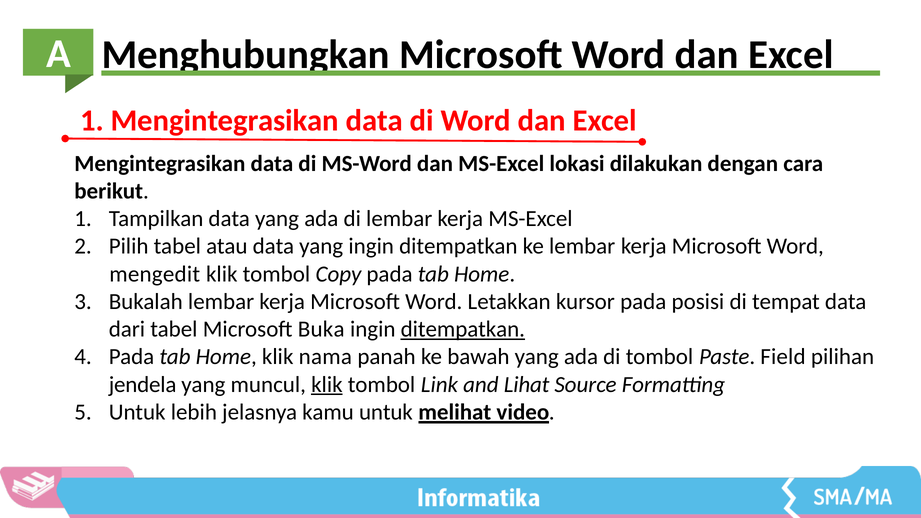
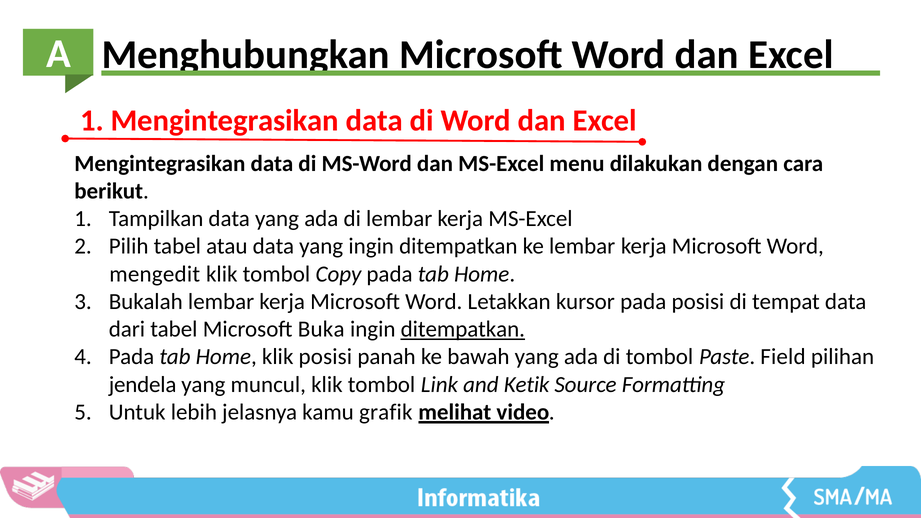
lokasi: lokasi -> menu
klik nama: nama -> posisi
klik at (327, 385) underline: present -> none
Lihat: Lihat -> Ketik
kamu untuk: untuk -> grafik
